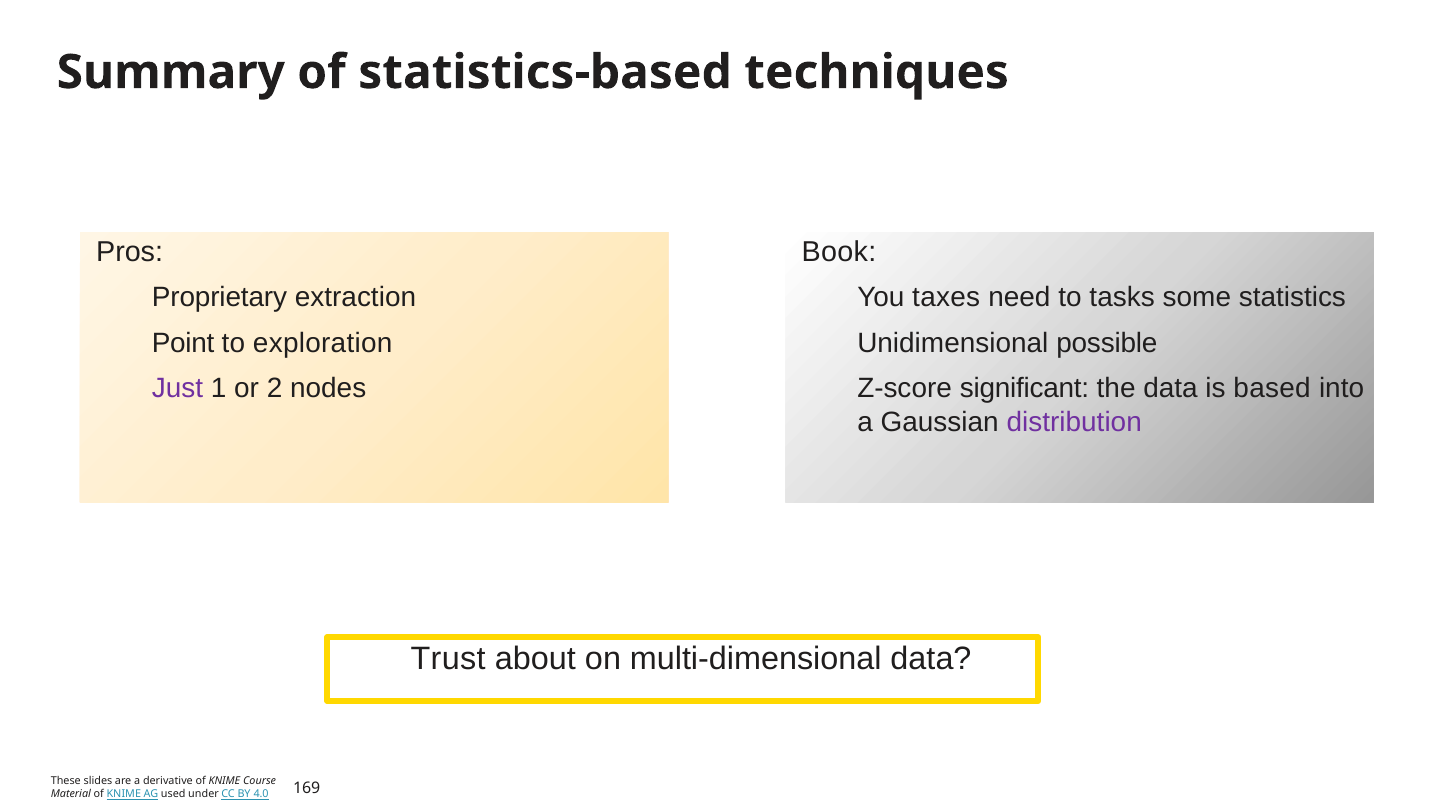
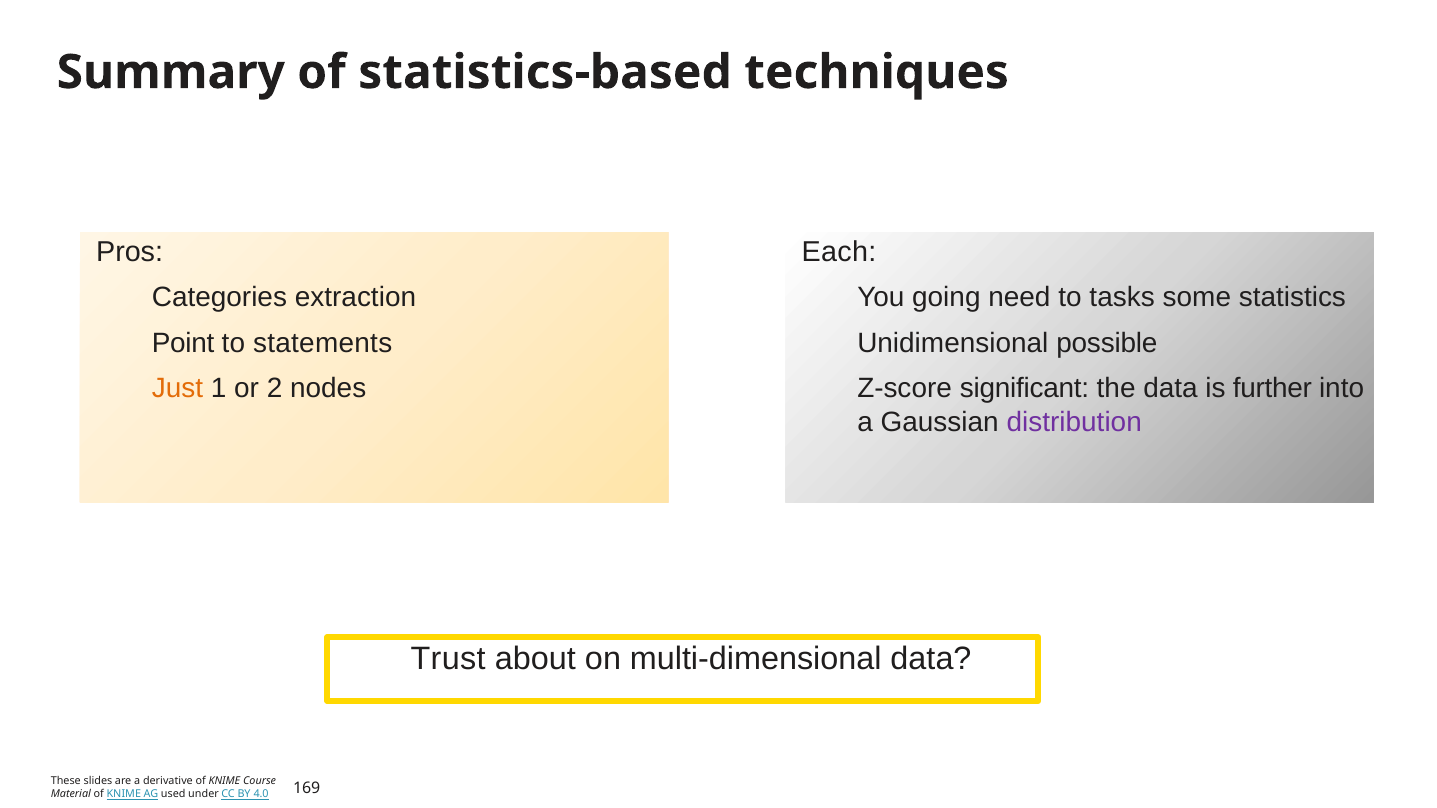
Book: Book -> Each
Proprietary: Proprietary -> Categories
taxes: taxes -> going
exploration: exploration -> statements
Just colour: purple -> orange
based: based -> further
